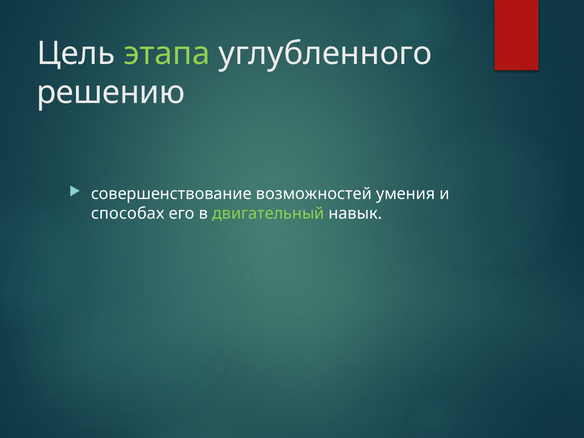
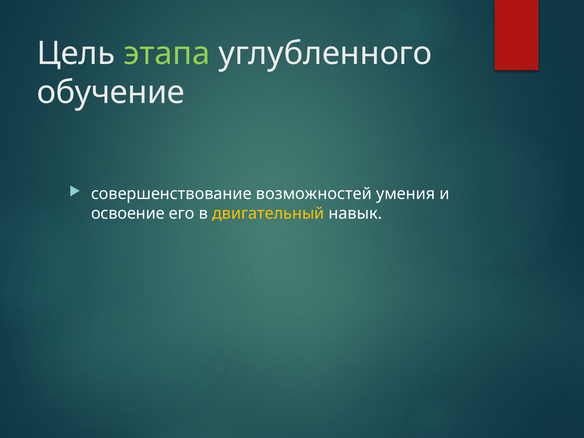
решению: решению -> обучение
способах: способах -> освоение
двигательный colour: light green -> yellow
